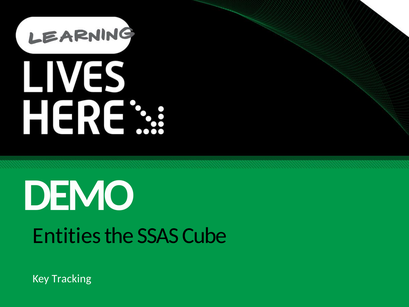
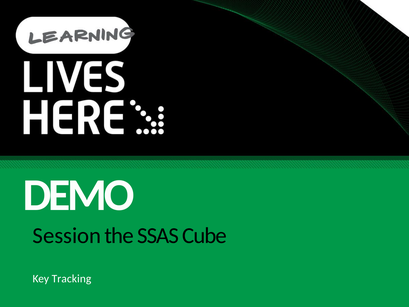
Entities: Entities -> Session
